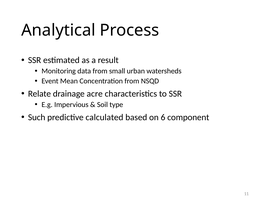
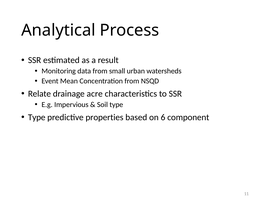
Such at (37, 117): Such -> Type
calculated: calculated -> properties
